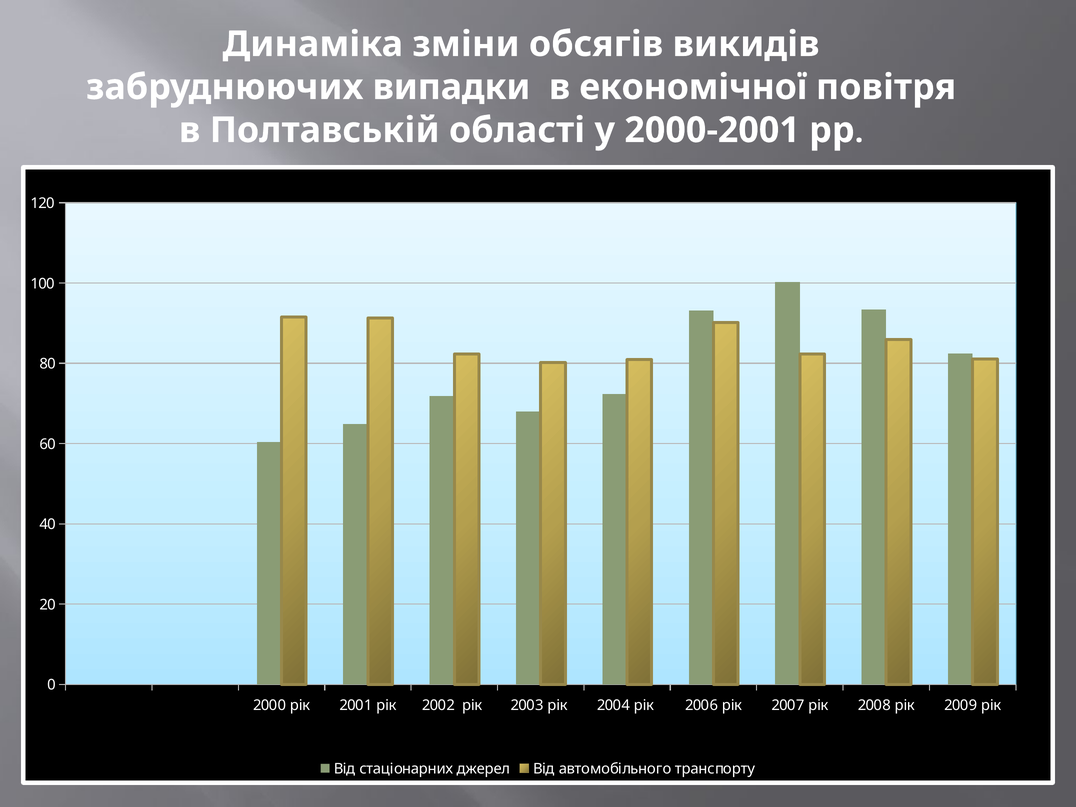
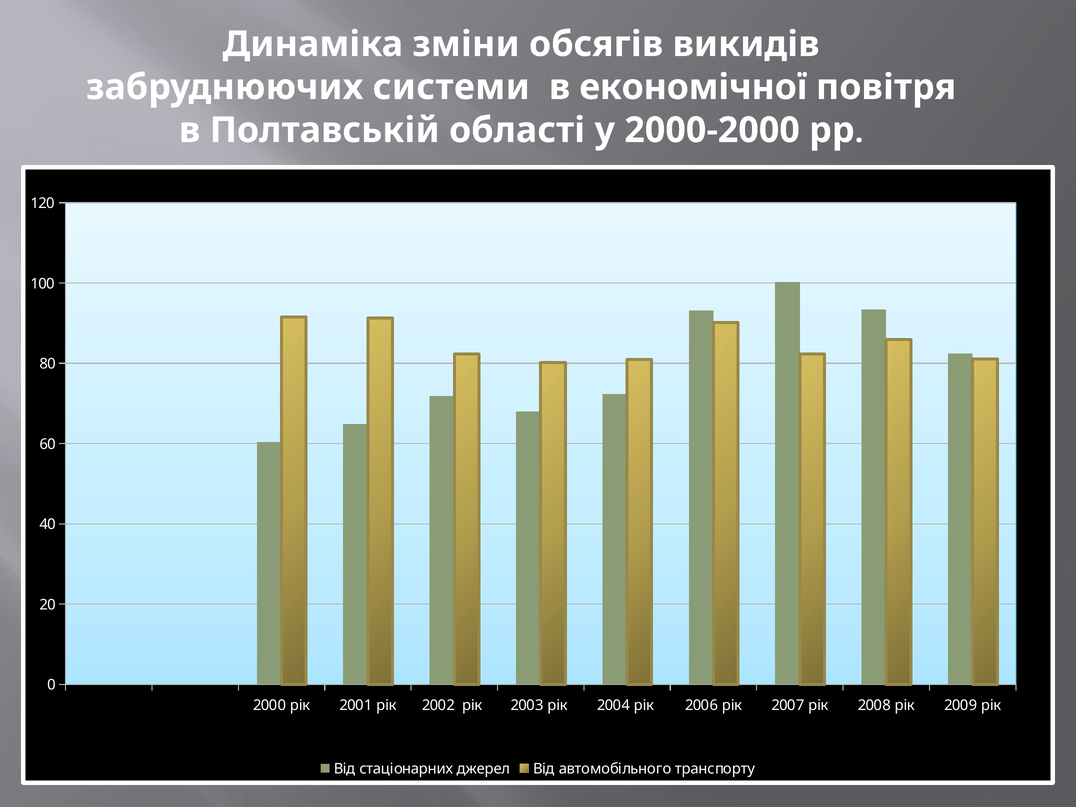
випадки: випадки -> системи
2000-2001: 2000-2001 -> 2000-2000
